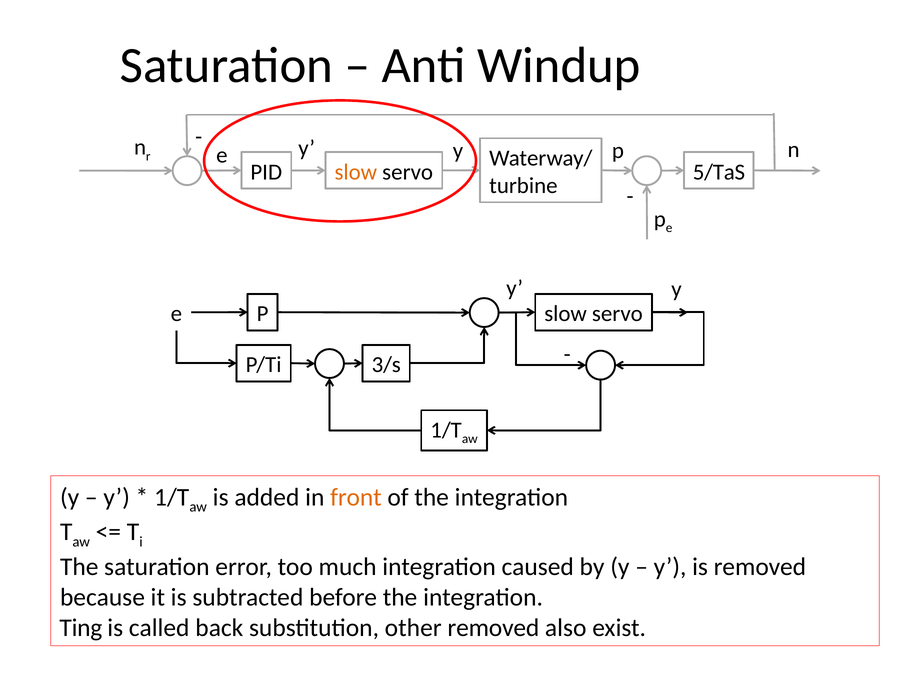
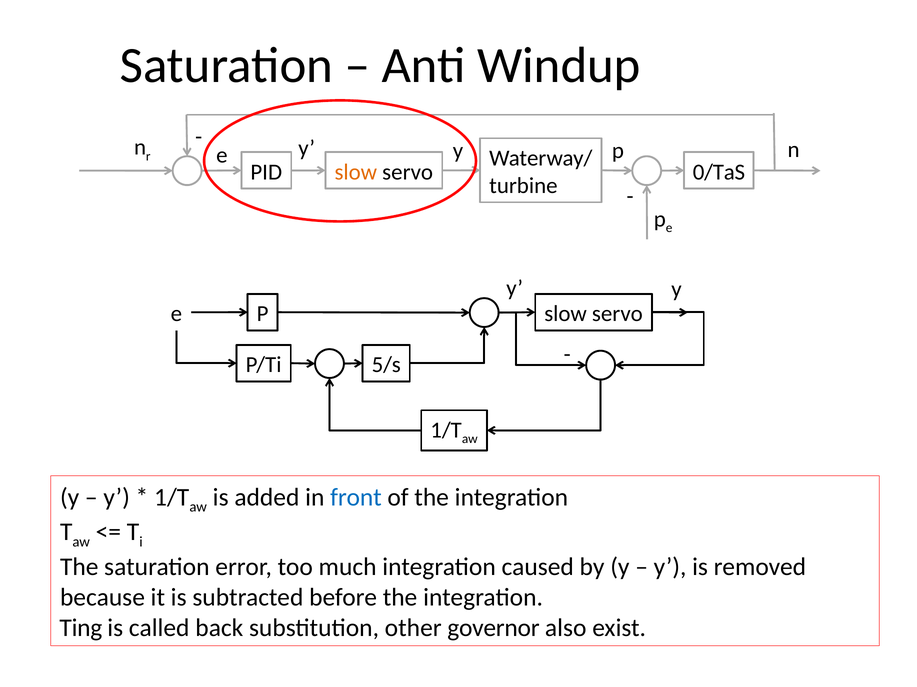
5/TaS: 5/TaS -> 0/TaS
3/s: 3/s -> 5/s
front colour: orange -> blue
other removed: removed -> governor
